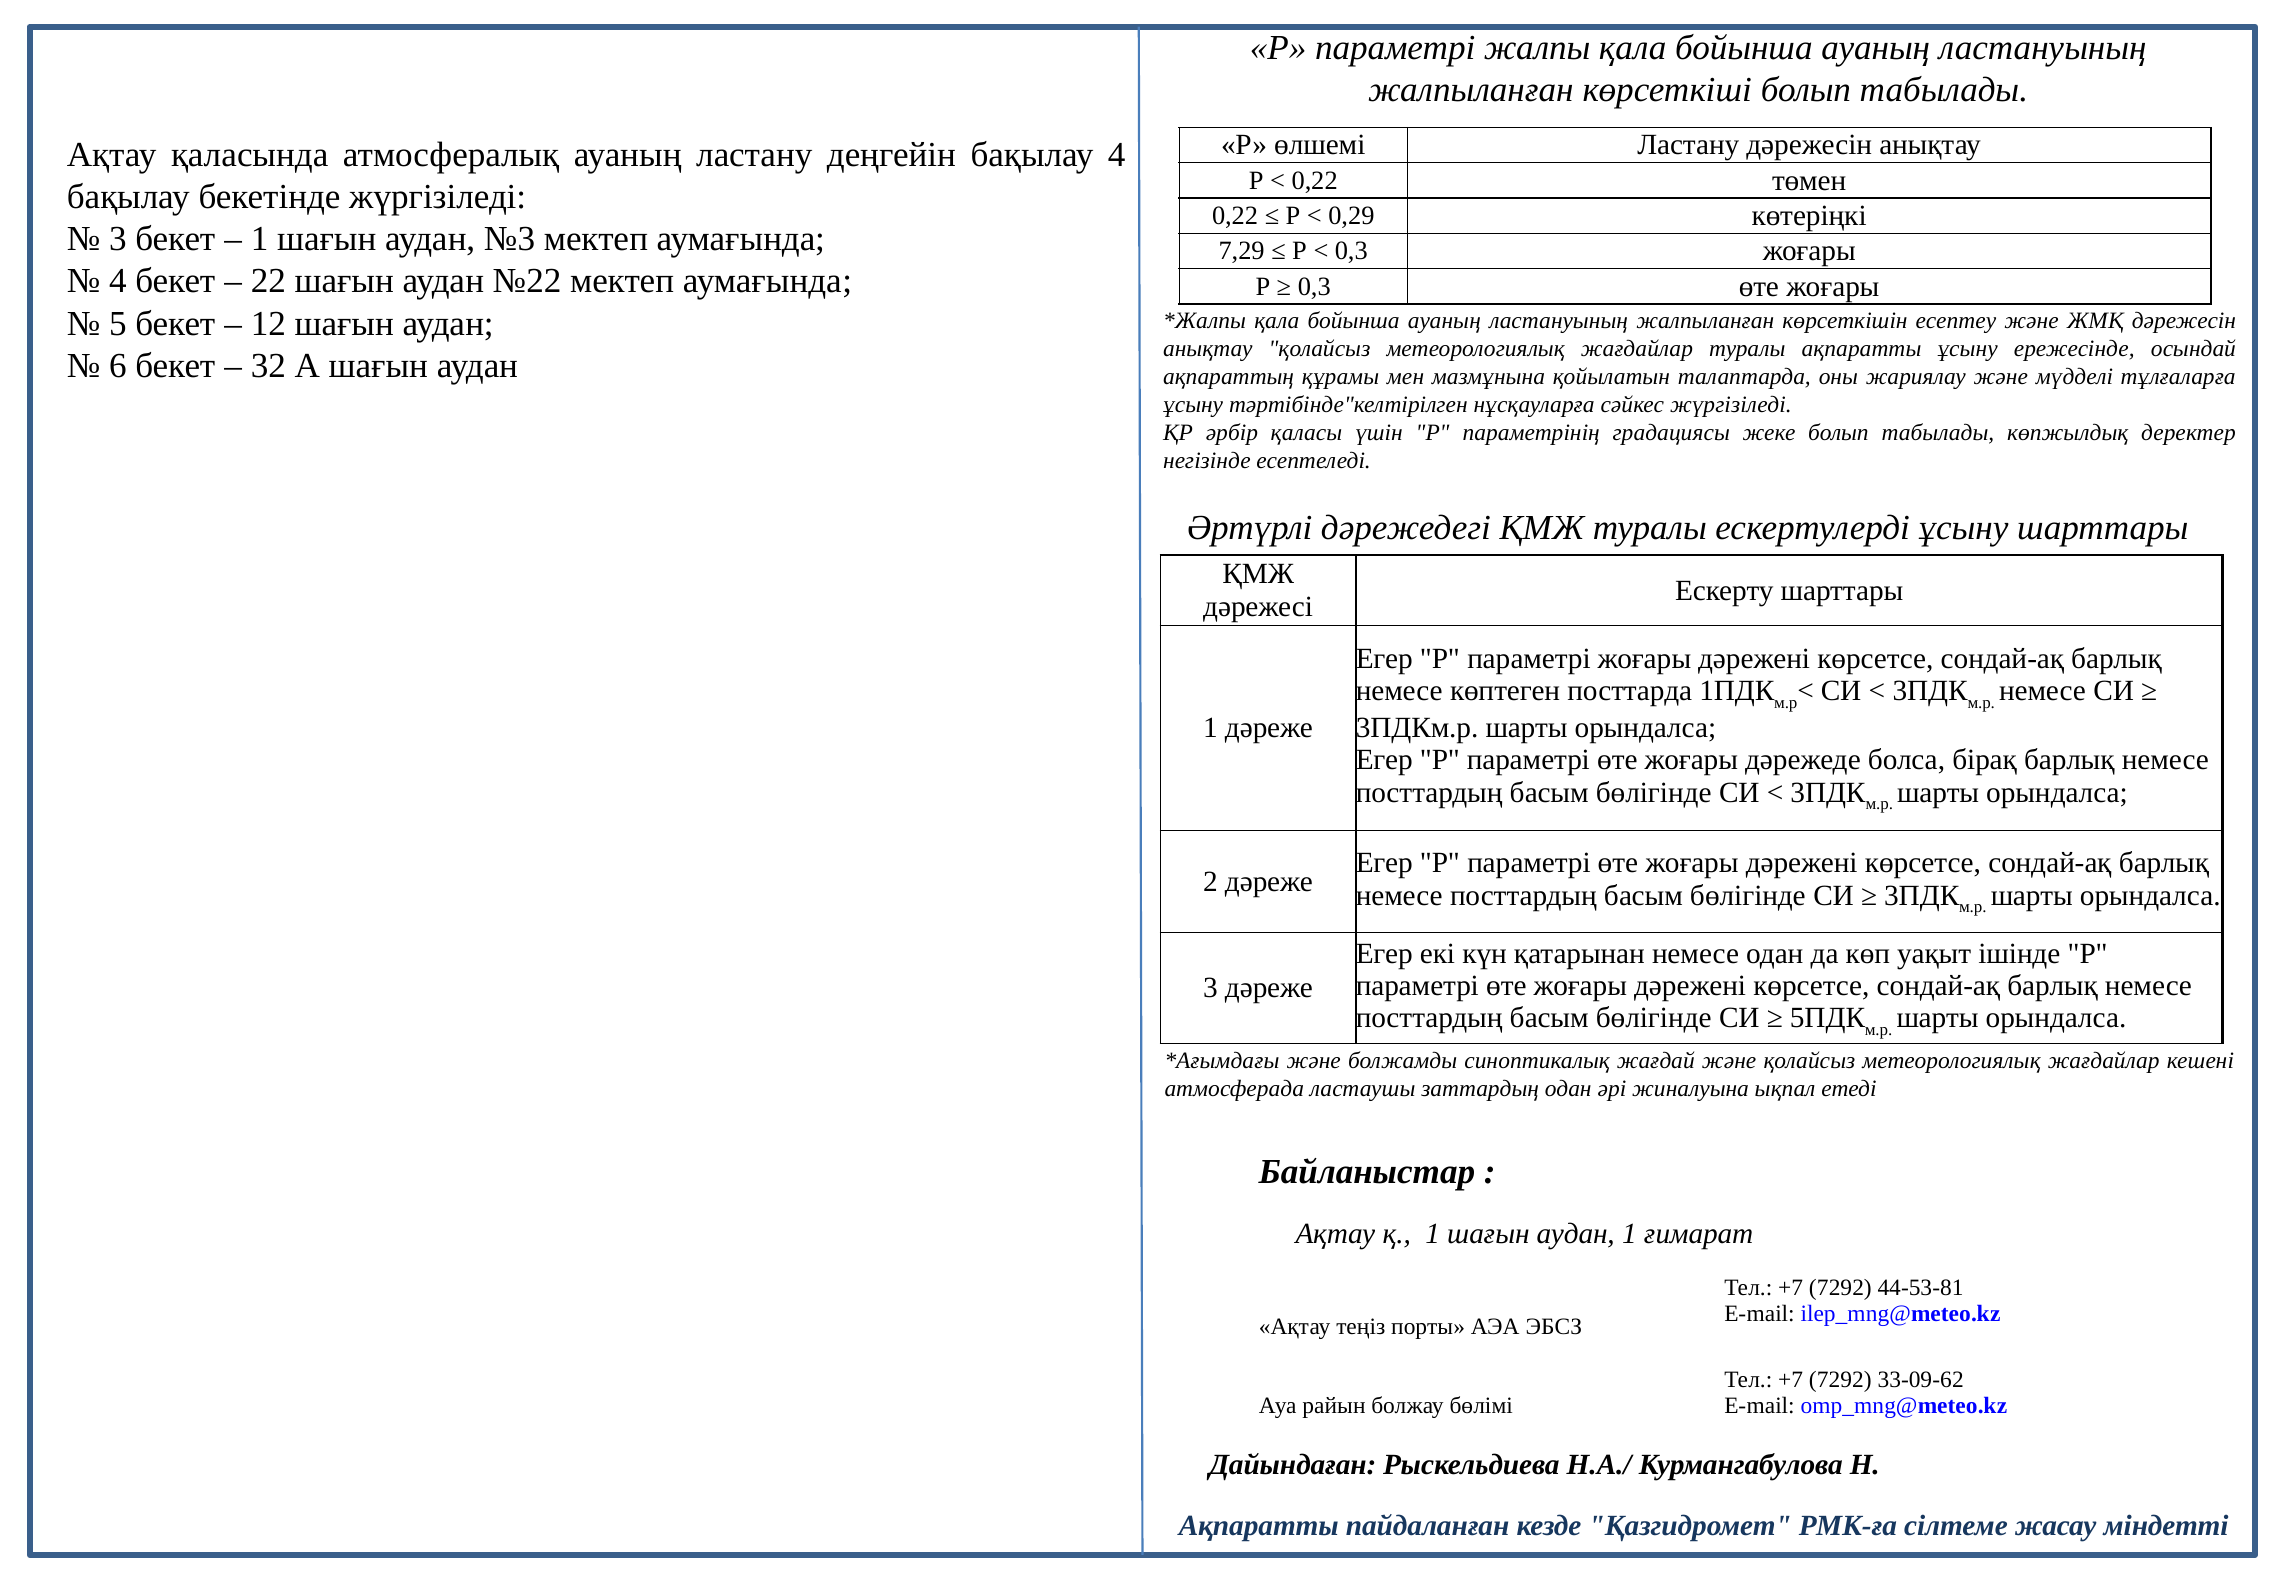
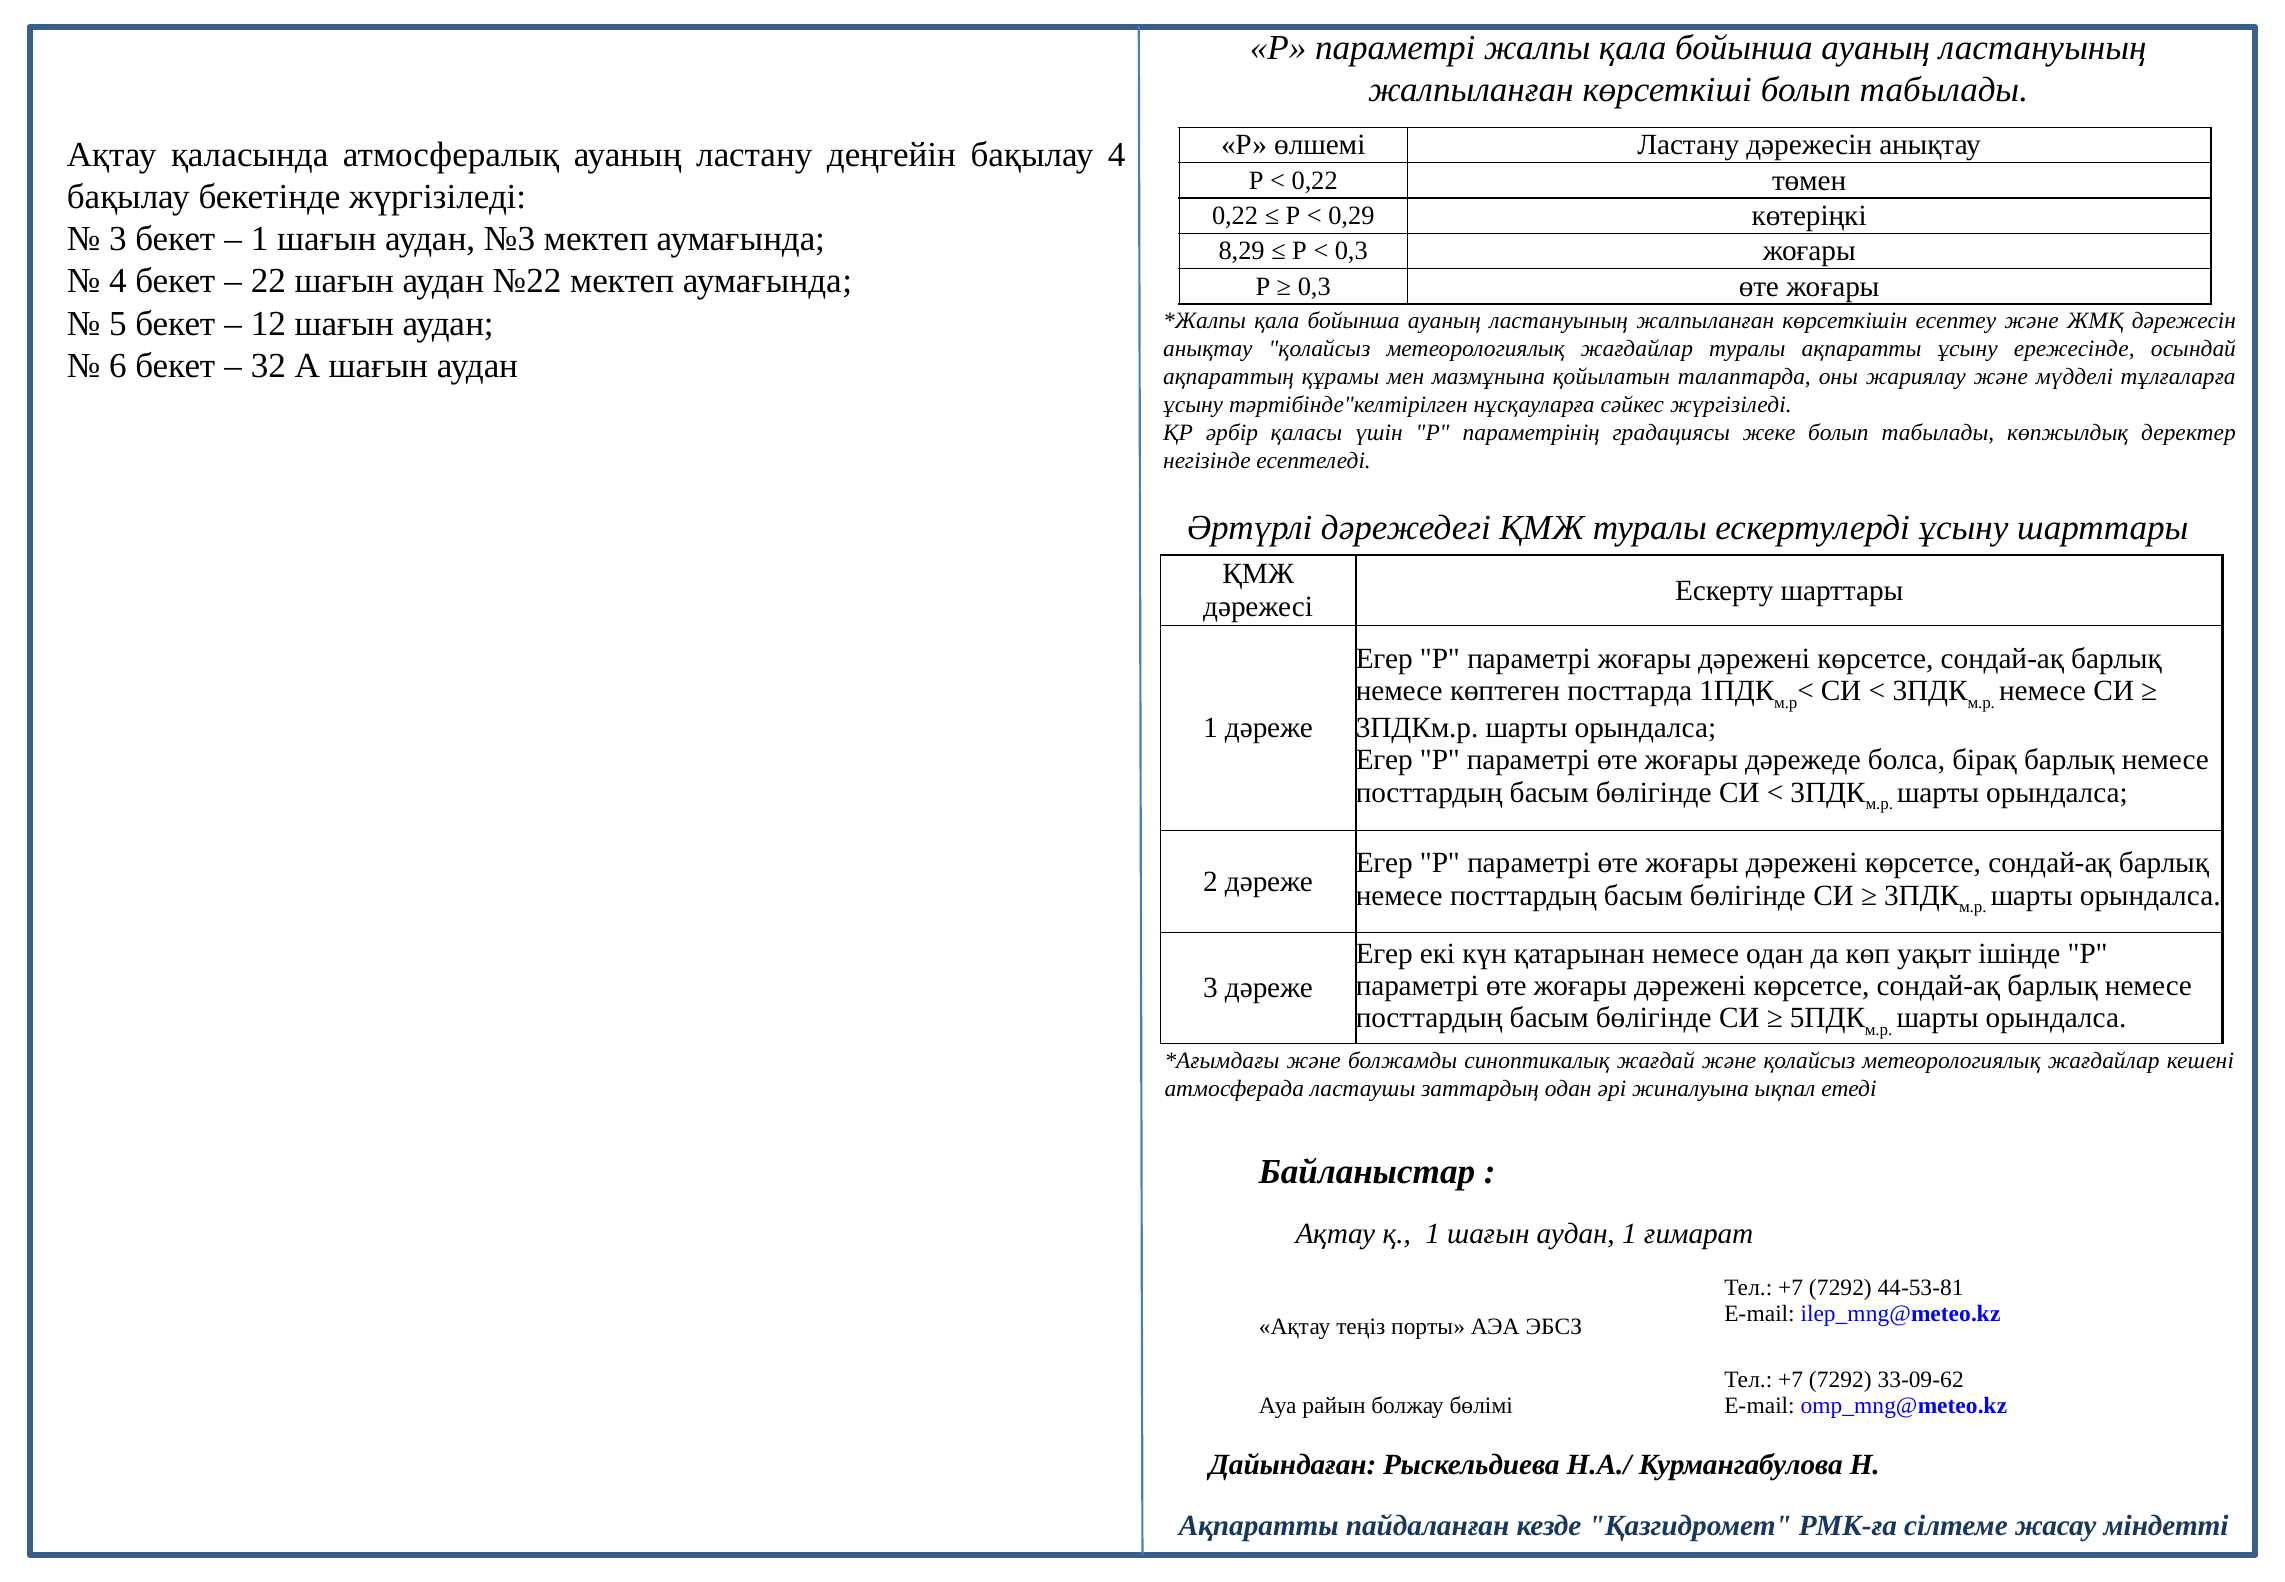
7,29: 7,29 -> 8,29
